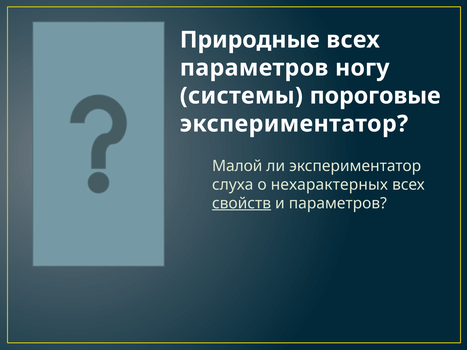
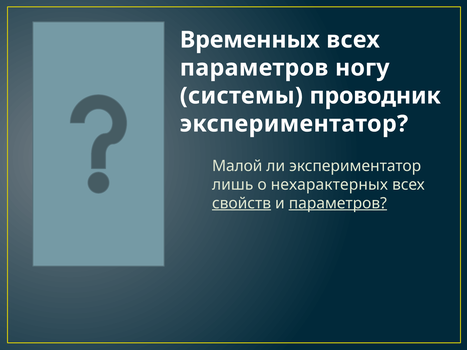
Природные: Природные -> Временных
пороговые: пороговые -> проводник
слуха: слуха -> лишь
параметров at (338, 203) underline: none -> present
